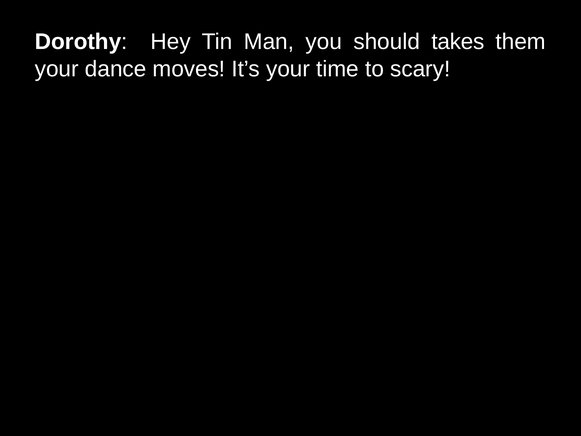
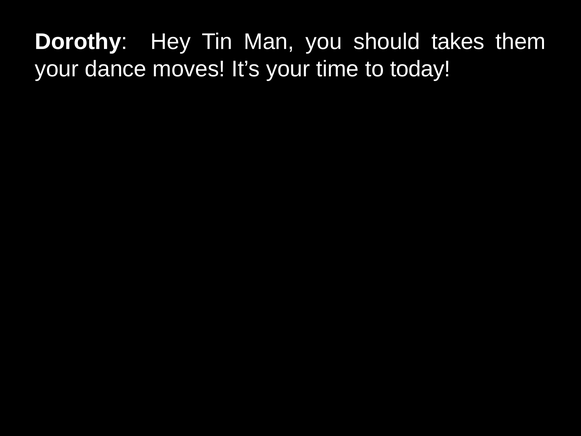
scary: scary -> today
